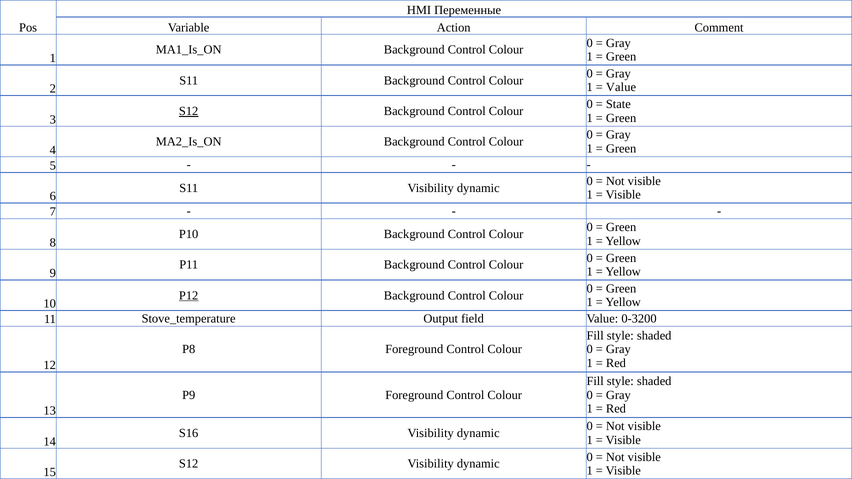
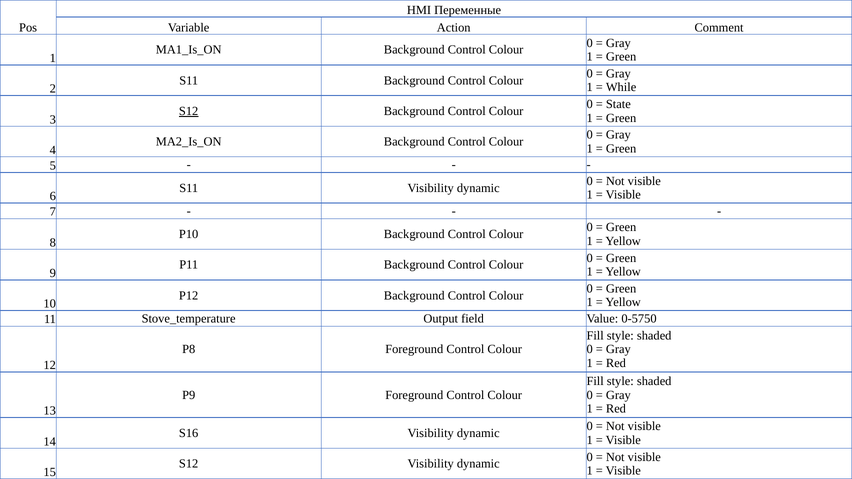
Value at (621, 87): Value -> While
P12 underline: present -> none
0-3200: 0-3200 -> 0-5750
